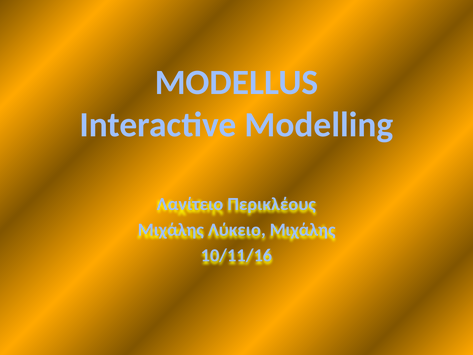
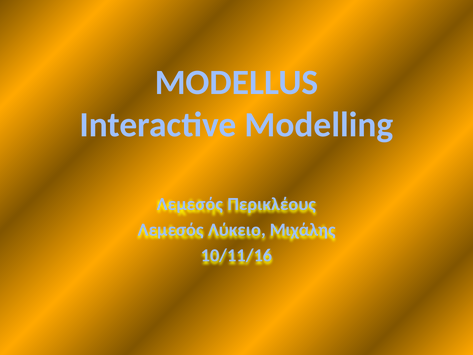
Λανίτειο at (190, 204): Λανίτειο -> Λεμεσός
Μιχάλης at (171, 230): Μιχάλης -> Λεμεσός
